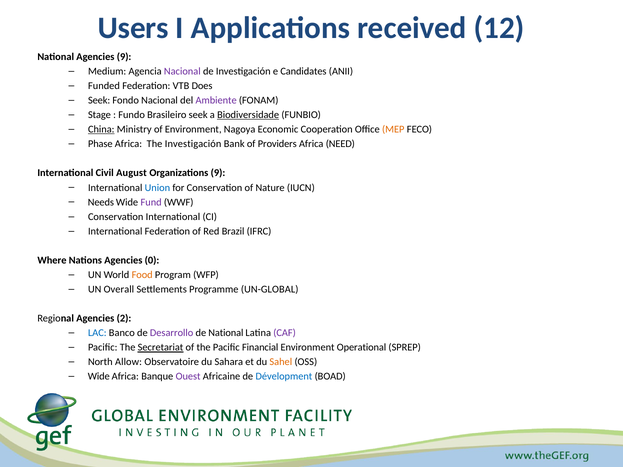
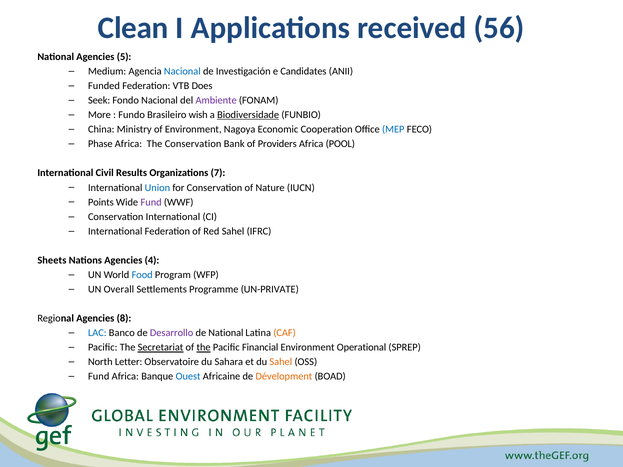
Users: Users -> Clean
12: 12 -> 56
Agencies 9: 9 -> 5
Nacional at (182, 71) colour: purple -> blue
Stage: Stage -> More
Brasileiro seek: seek -> wish
China underline: present -> none
MEP colour: orange -> blue
The Investigación: Investigación -> Conservation
NEED: NEED -> POOL
August: August -> Results
Organizations 9: 9 -> 7
Needs: Needs -> Points
Red Brazil: Brazil -> Sahel
Where: Where -> Sheets
0: 0 -> 4
Food colour: orange -> blue
UN-GLOBAL: UN-GLOBAL -> UN-PRIVATE
2: 2 -> 8
CAF colour: purple -> orange
the at (204, 348) underline: none -> present
Allow: Allow -> Letter
Wide at (99, 377): Wide -> Fund
Ouest colour: purple -> blue
Dévelopment colour: blue -> orange
